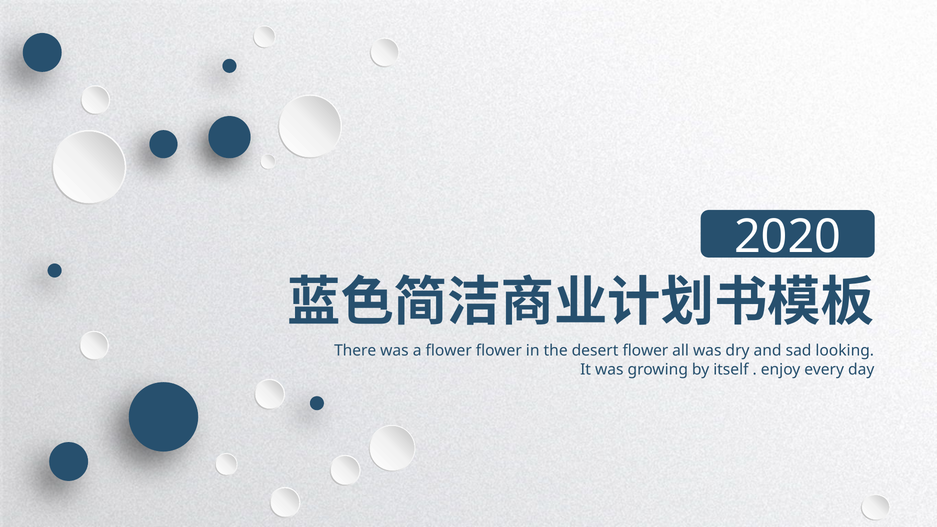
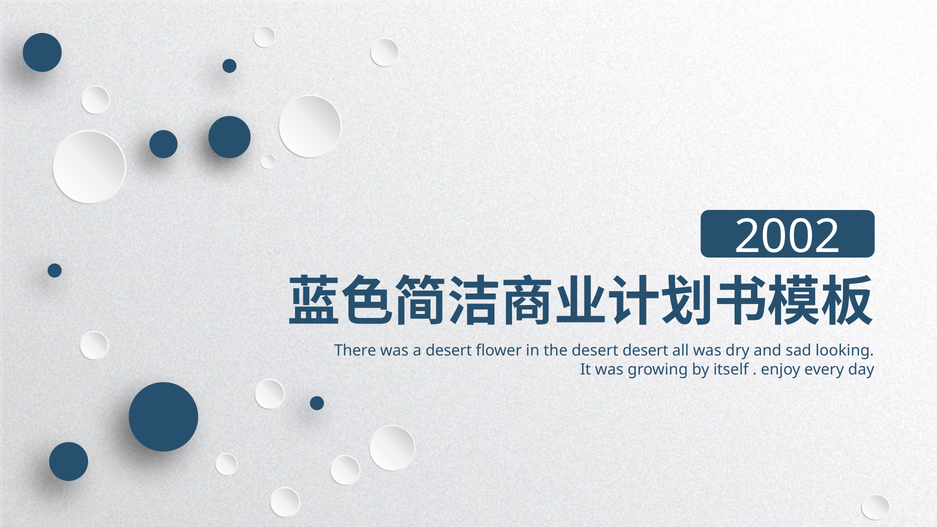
2020: 2020 -> 2002
a flower: flower -> desert
desert flower: flower -> desert
